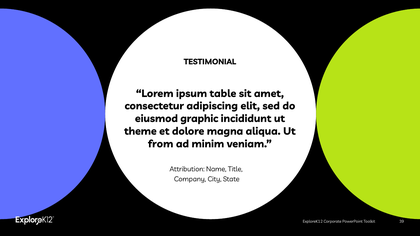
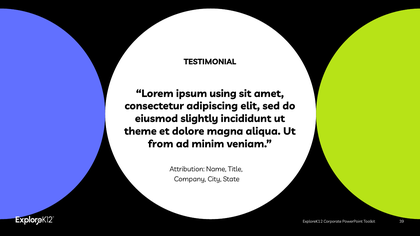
table: table -> using
graphic: graphic -> slightly
